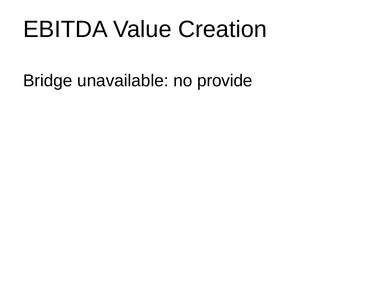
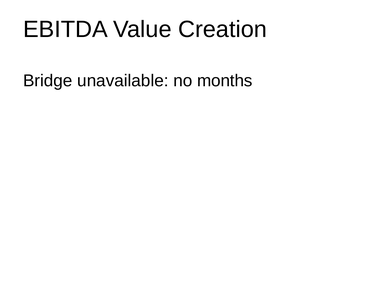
provide: provide -> months
